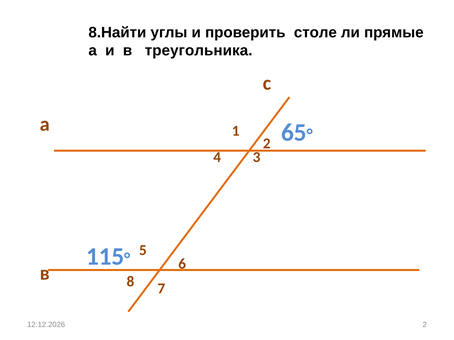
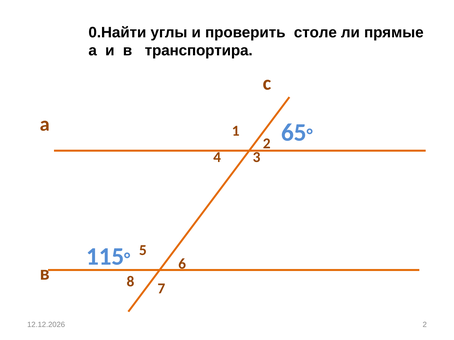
8.Найти: 8.Найти -> 0.Найти
треугольника: треугольника -> транспортира
